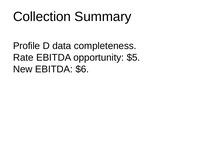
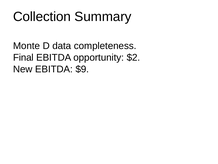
Profile: Profile -> Monte
Rate: Rate -> Final
$5: $5 -> $2
$6: $6 -> $9
